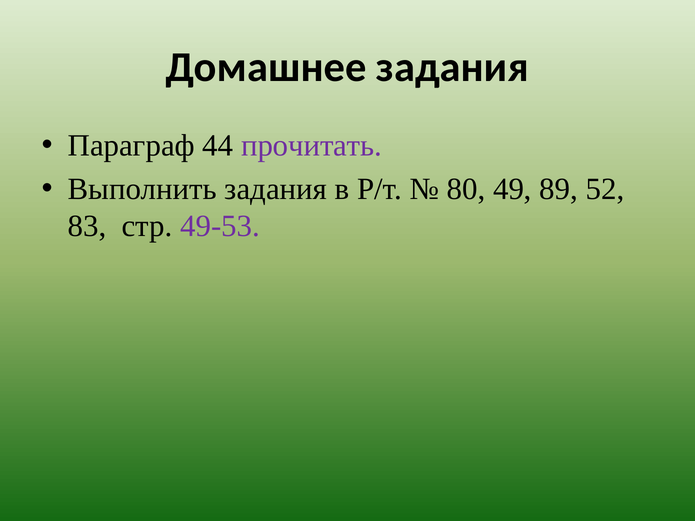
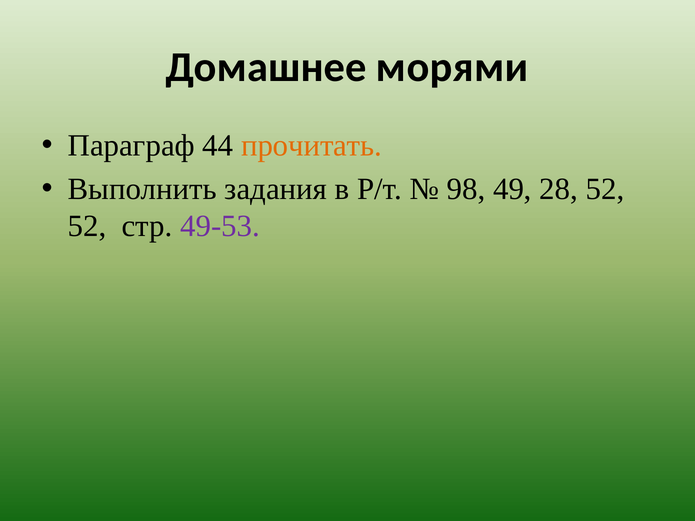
Домашнее задания: задания -> морями
прочитать colour: purple -> orange
80: 80 -> 98
89: 89 -> 28
83 at (87, 226): 83 -> 52
